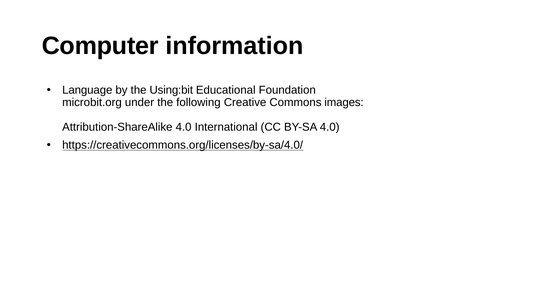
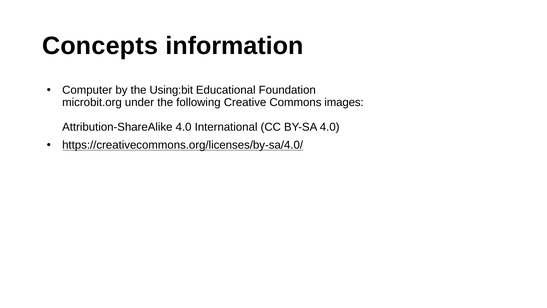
Computer: Computer -> Concepts
Language: Language -> Computer
